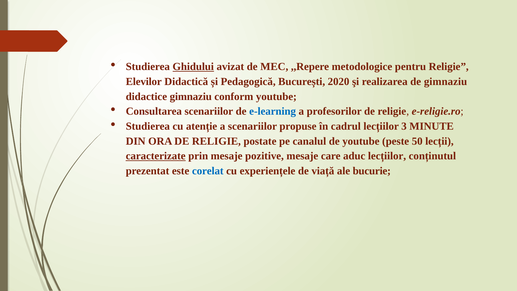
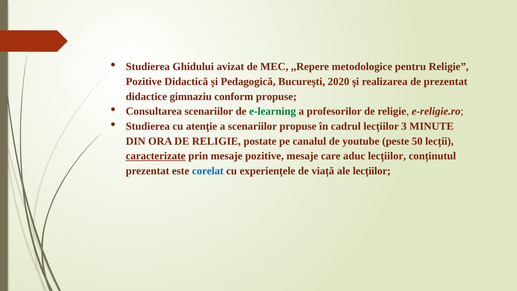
Ghidului underline: present -> none
Elevilor at (144, 82): Elevilor -> Pozitive
de gimnaziu: gimnaziu -> prezentat
conform youtube: youtube -> propuse
e-learning colour: blue -> green
ale bucurie: bucurie -> lecțiilor
